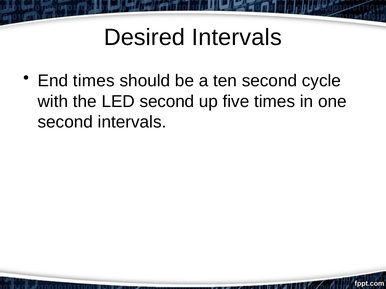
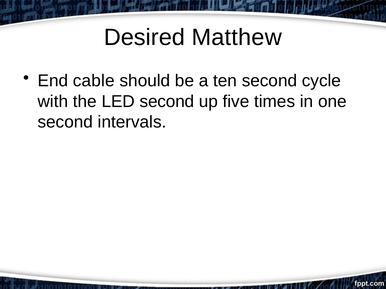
Desired Intervals: Intervals -> Matthew
End times: times -> cable
